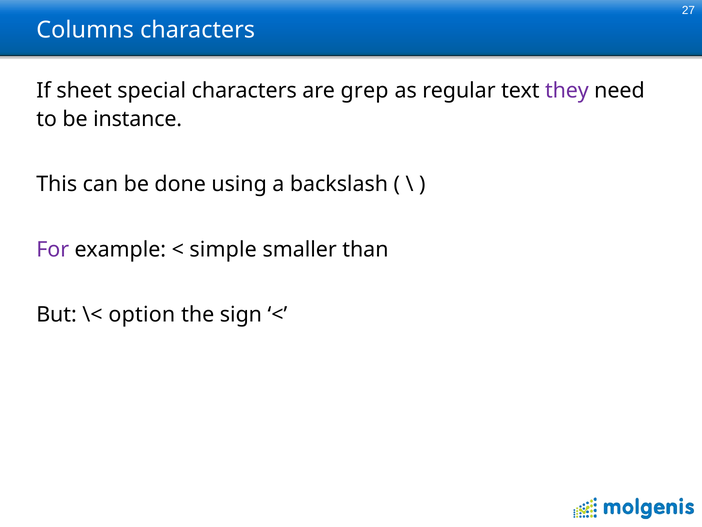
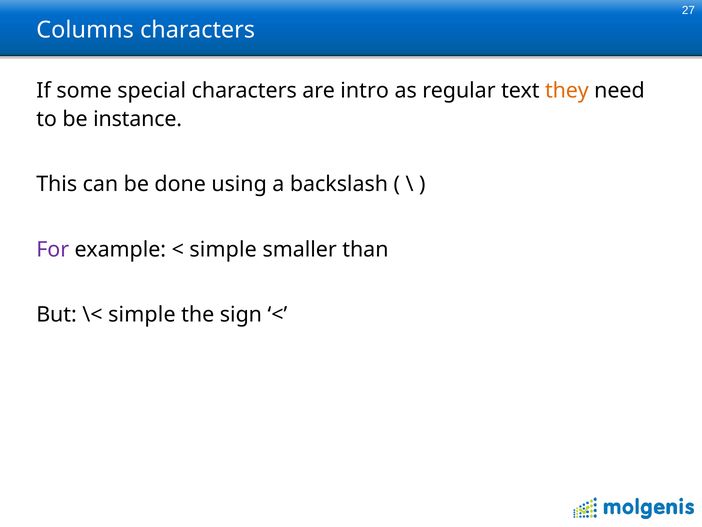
sheet: sheet -> some
grep: grep -> intro
they colour: purple -> orange
option at (142, 314): option -> simple
